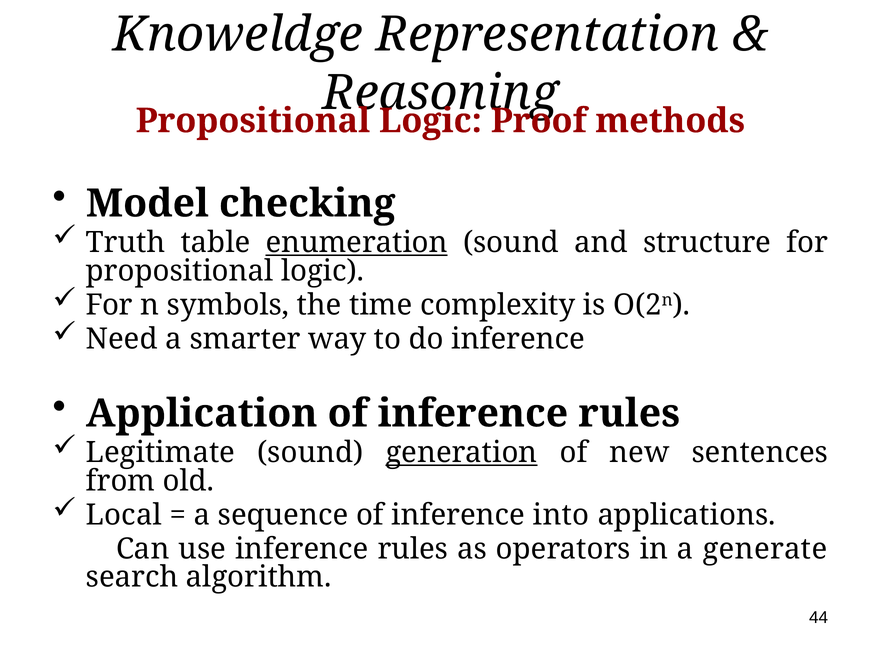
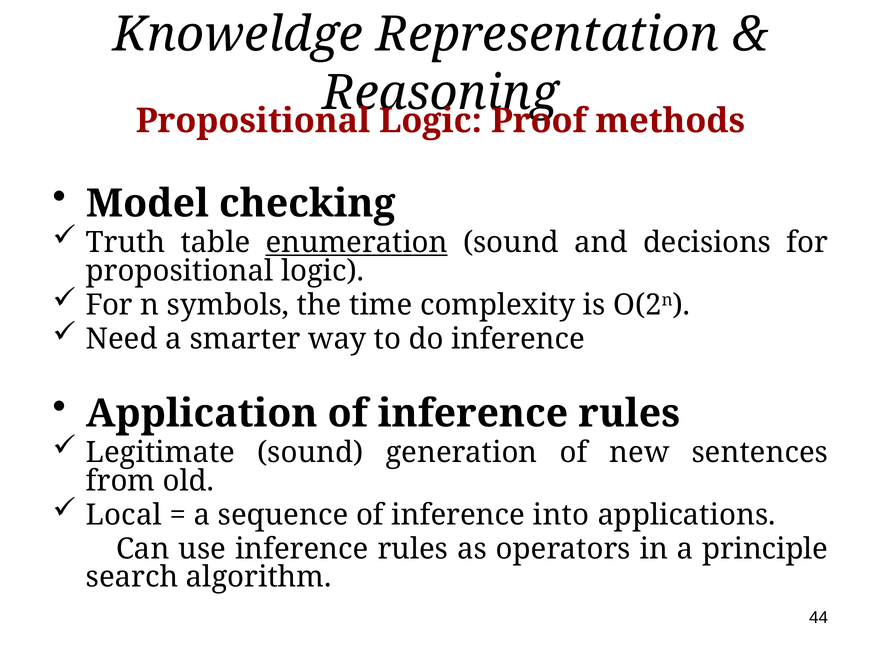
structure: structure -> decisions
generation underline: present -> none
generate: generate -> principle
